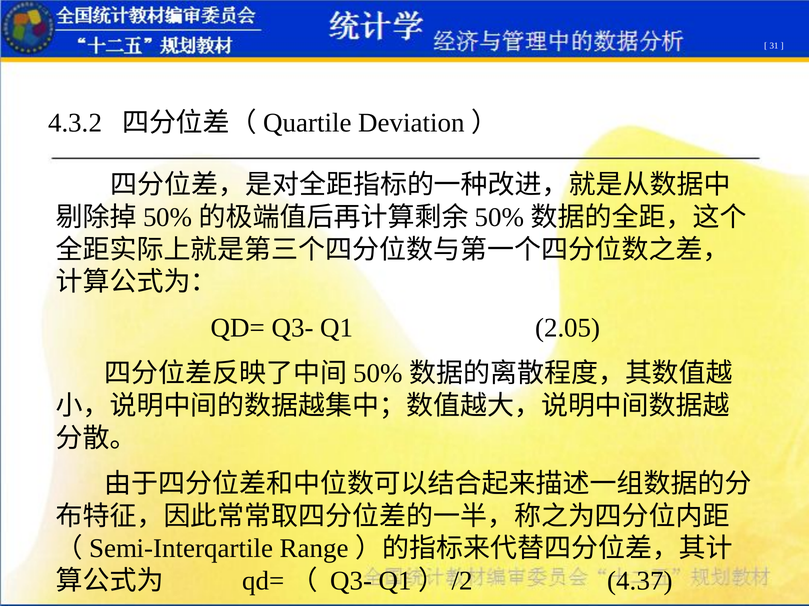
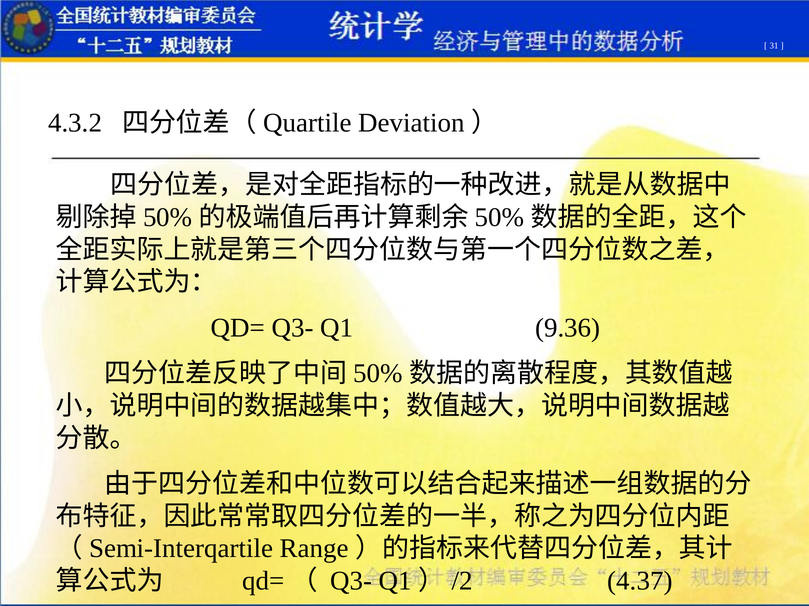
2.05: 2.05 -> 9.36
